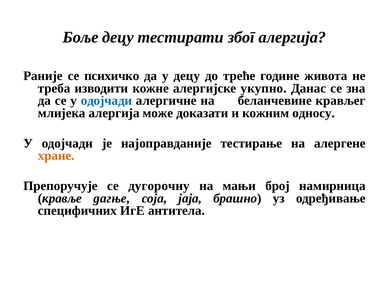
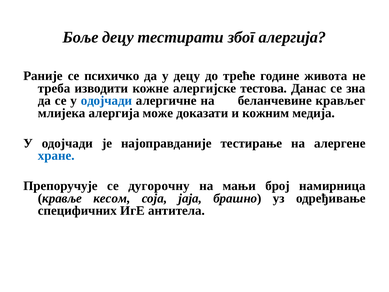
укупно: укупно -> тестова
односу: односу -> медија
хране colour: orange -> blue
дагње: дагње -> кесом
